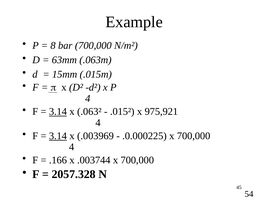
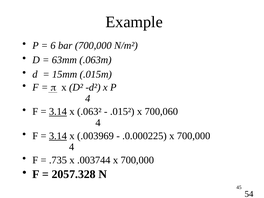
8: 8 -> 6
975,921: 975,921 -> 700,060
.166: .166 -> .735
